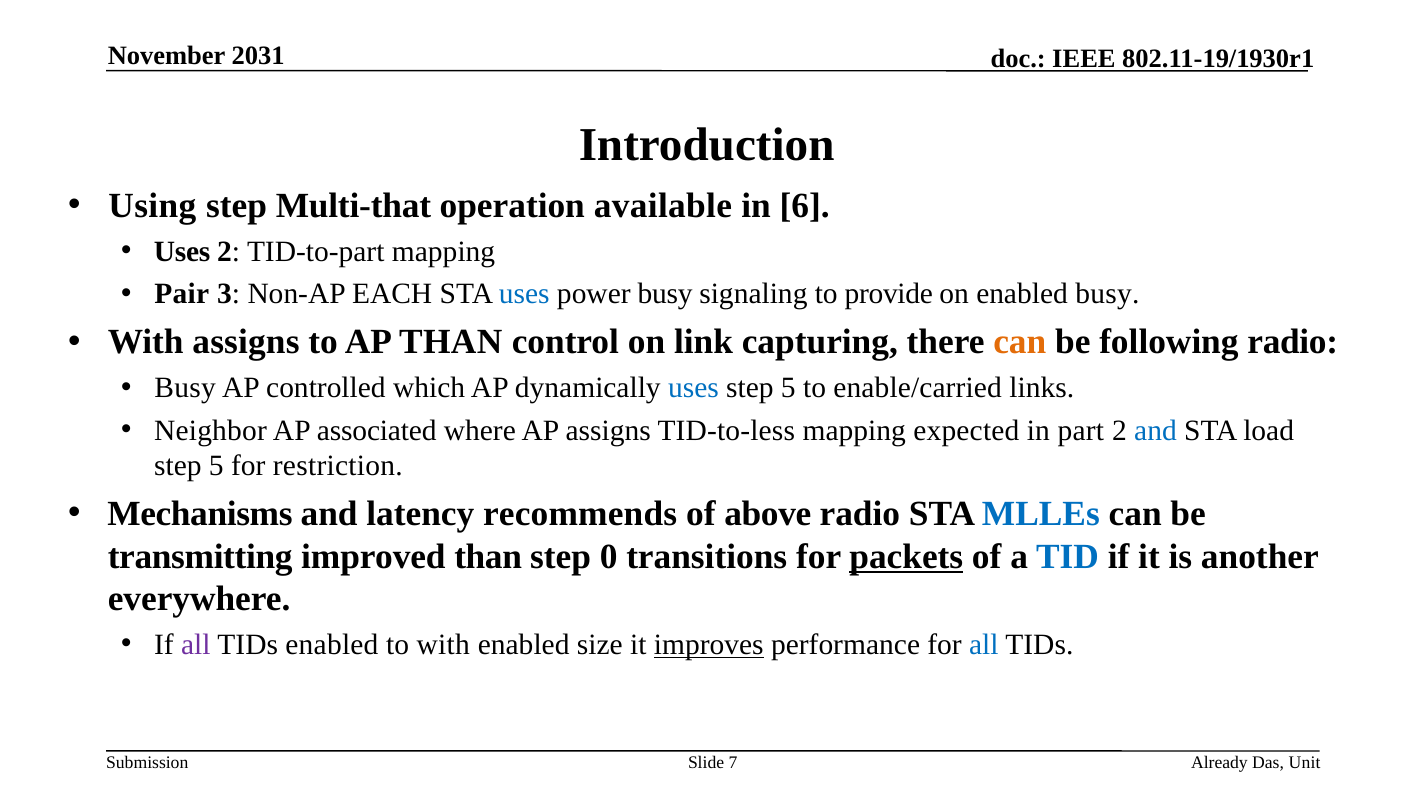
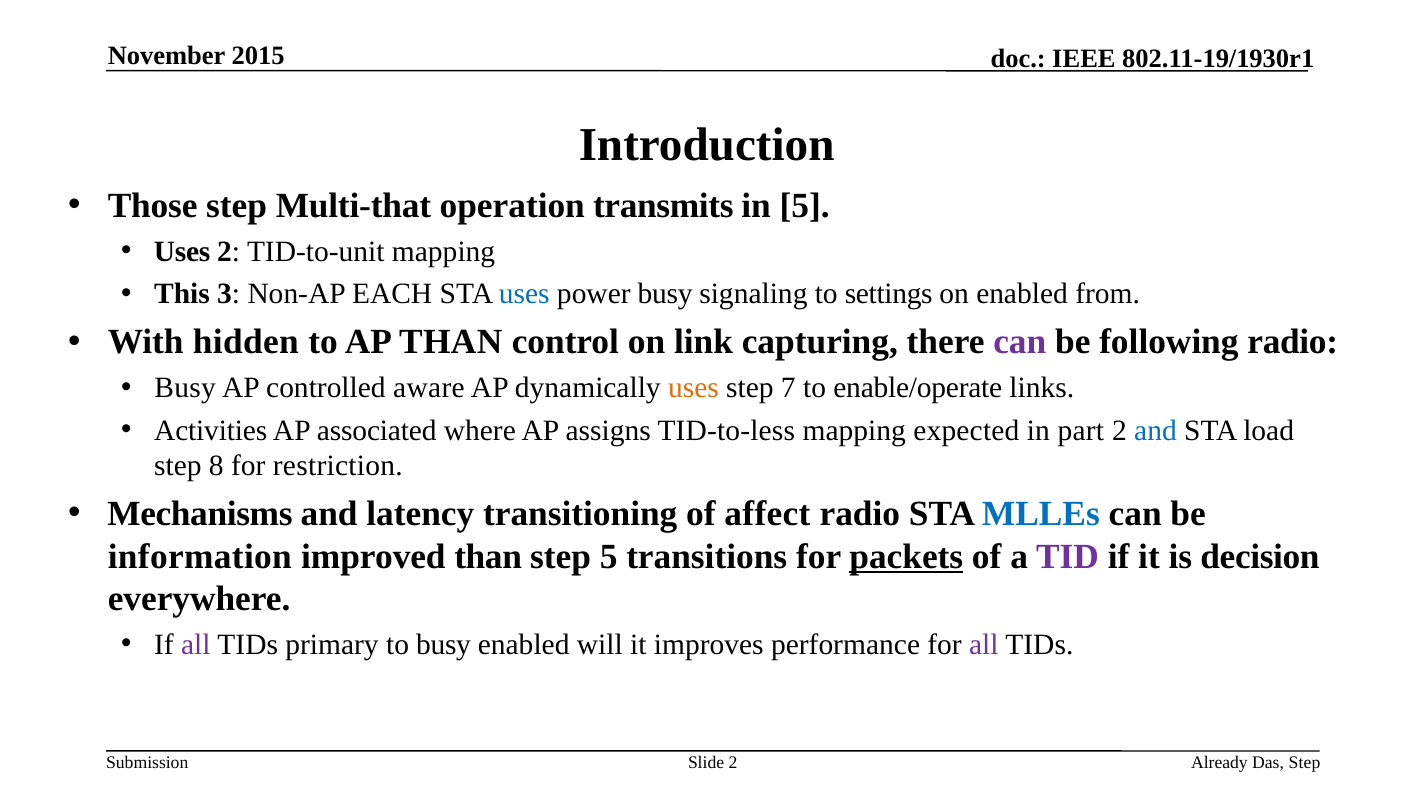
2031: 2031 -> 2015
Using: Using -> Those
available: available -> transmits
in 6: 6 -> 5
TID-to-part: TID-to-part -> TID-to-unit
Pair: Pair -> This
provide: provide -> settings
enabled busy: busy -> from
With assigns: assigns -> hidden
can at (1020, 342) colour: orange -> purple
which: which -> aware
uses at (693, 388) colour: blue -> orange
5 at (788, 388): 5 -> 7
enable/carried: enable/carried -> enable/operate
Neighbor: Neighbor -> Activities
5 at (216, 466): 5 -> 8
recommends: recommends -> transitioning
above: above -> affect
transmitting: transmitting -> information
step 0: 0 -> 5
TID colour: blue -> purple
another: another -> decision
TIDs enabled: enabled -> primary
to with: with -> busy
size: size -> will
improves underline: present -> none
all at (984, 645) colour: blue -> purple
Slide 7: 7 -> 2
Das Unit: Unit -> Step
